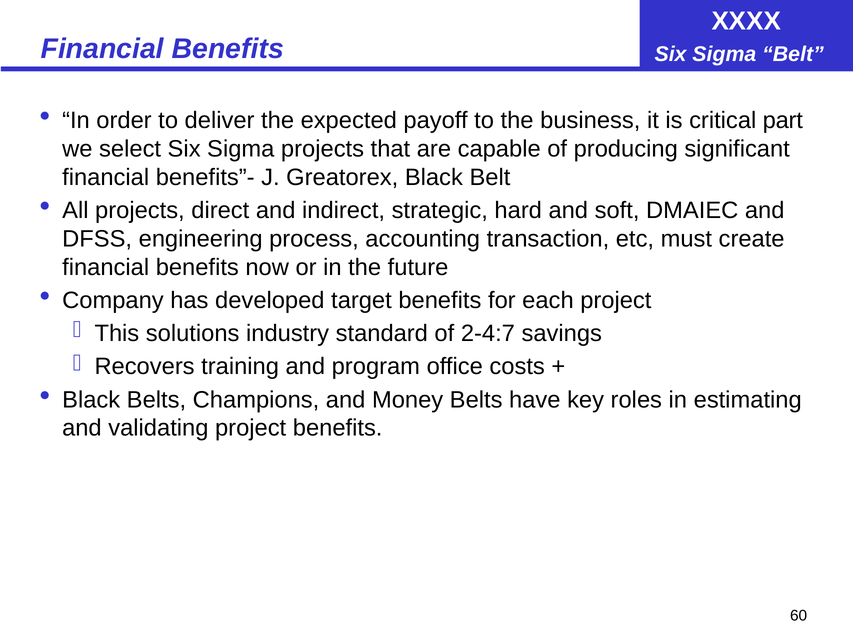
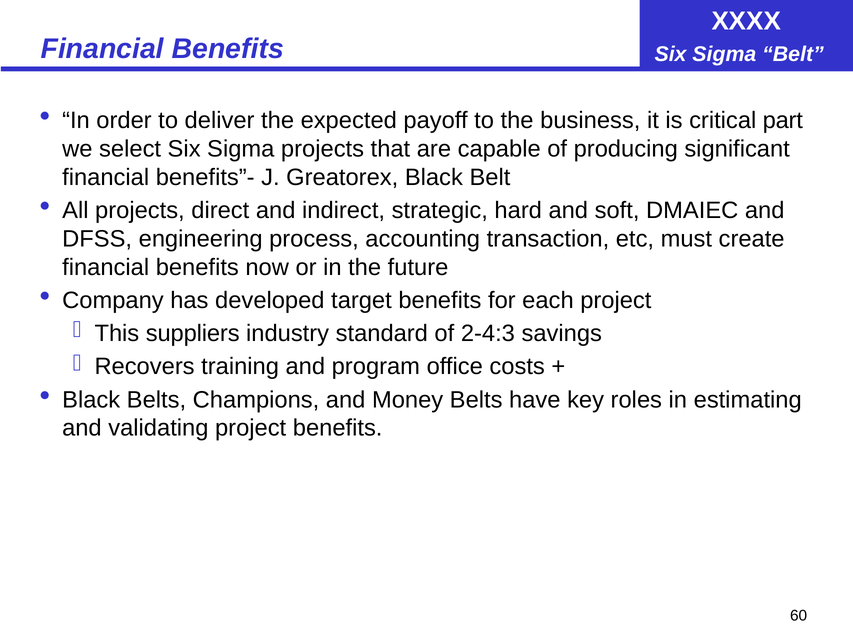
solutions: solutions -> suppliers
2-4:7: 2-4:7 -> 2-4:3
